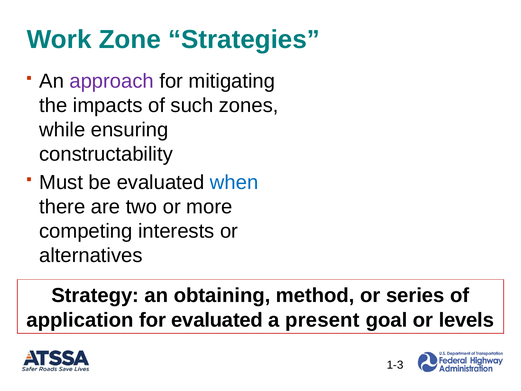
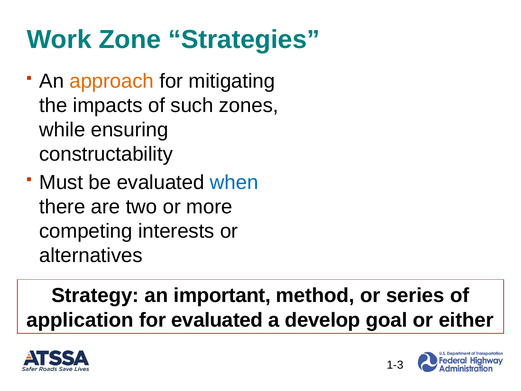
approach colour: purple -> orange
obtaining: obtaining -> important
present: present -> develop
levels: levels -> either
